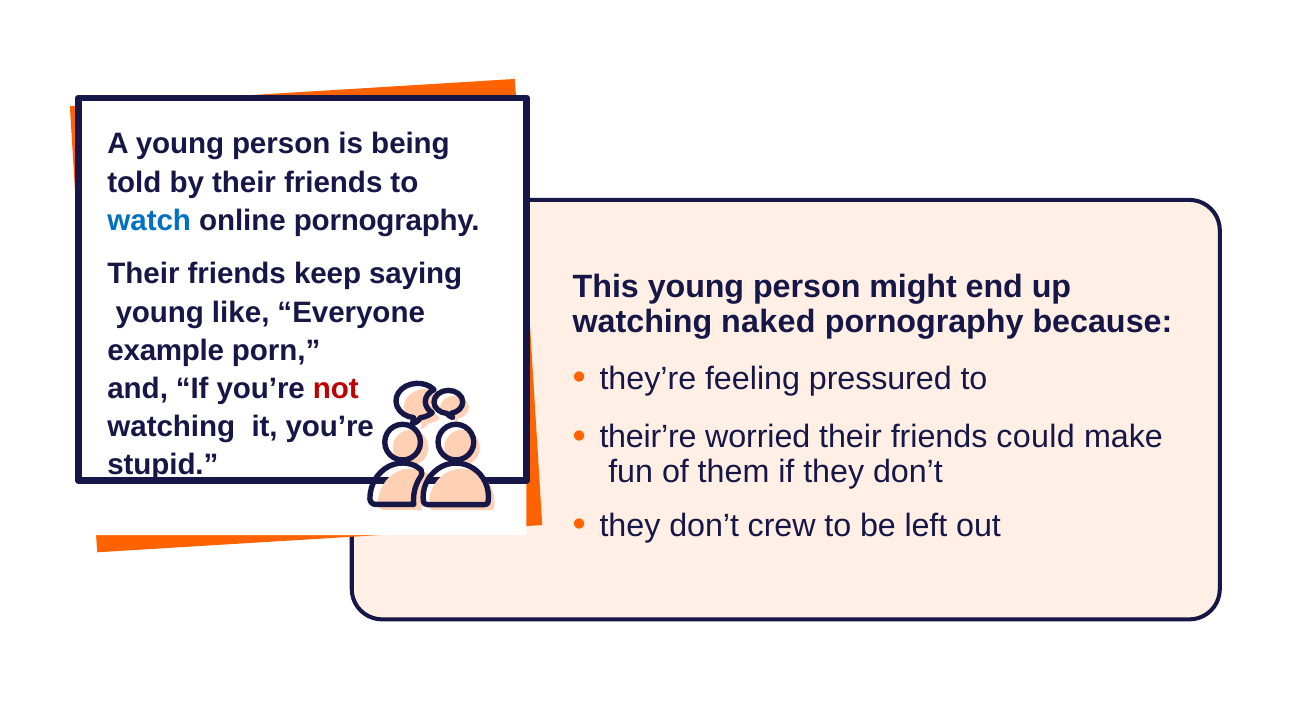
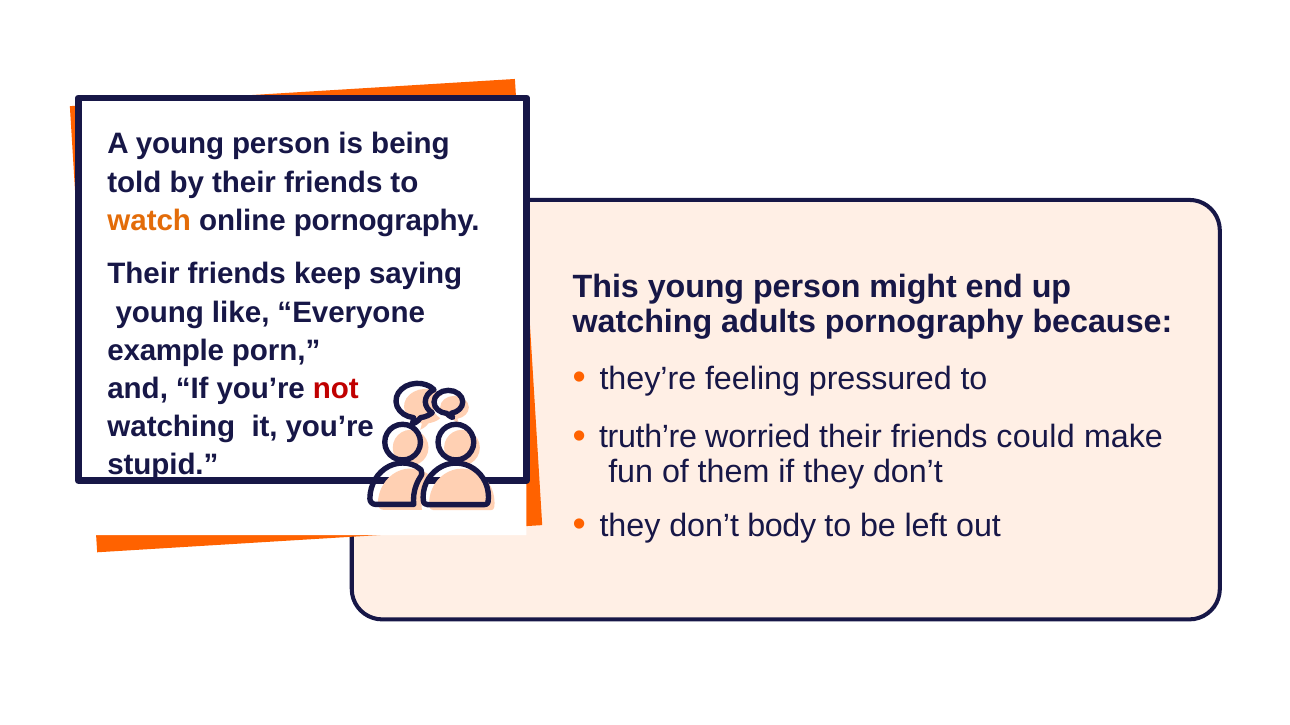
watch colour: blue -> orange
naked: naked -> adults
their’re: their’re -> truth’re
crew: crew -> body
